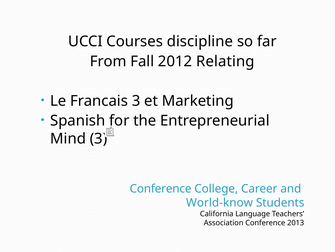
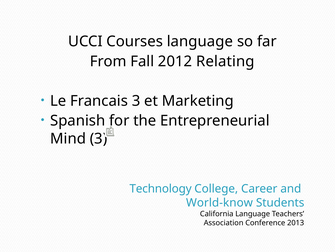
Courses discipline: discipline -> language
Conference at (161, 188): Conference -> Technology
